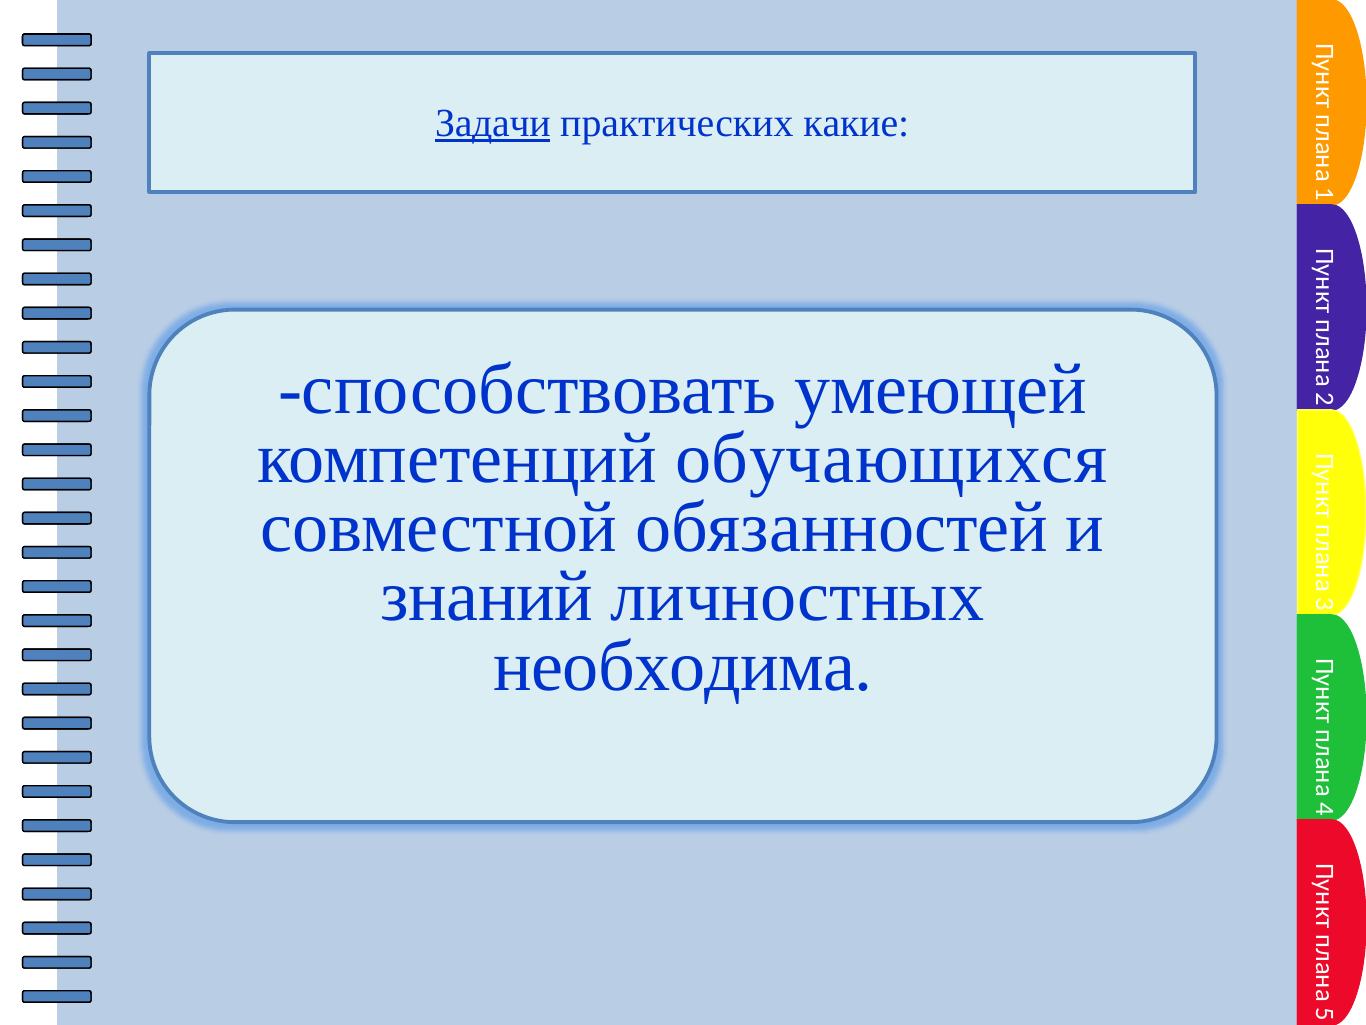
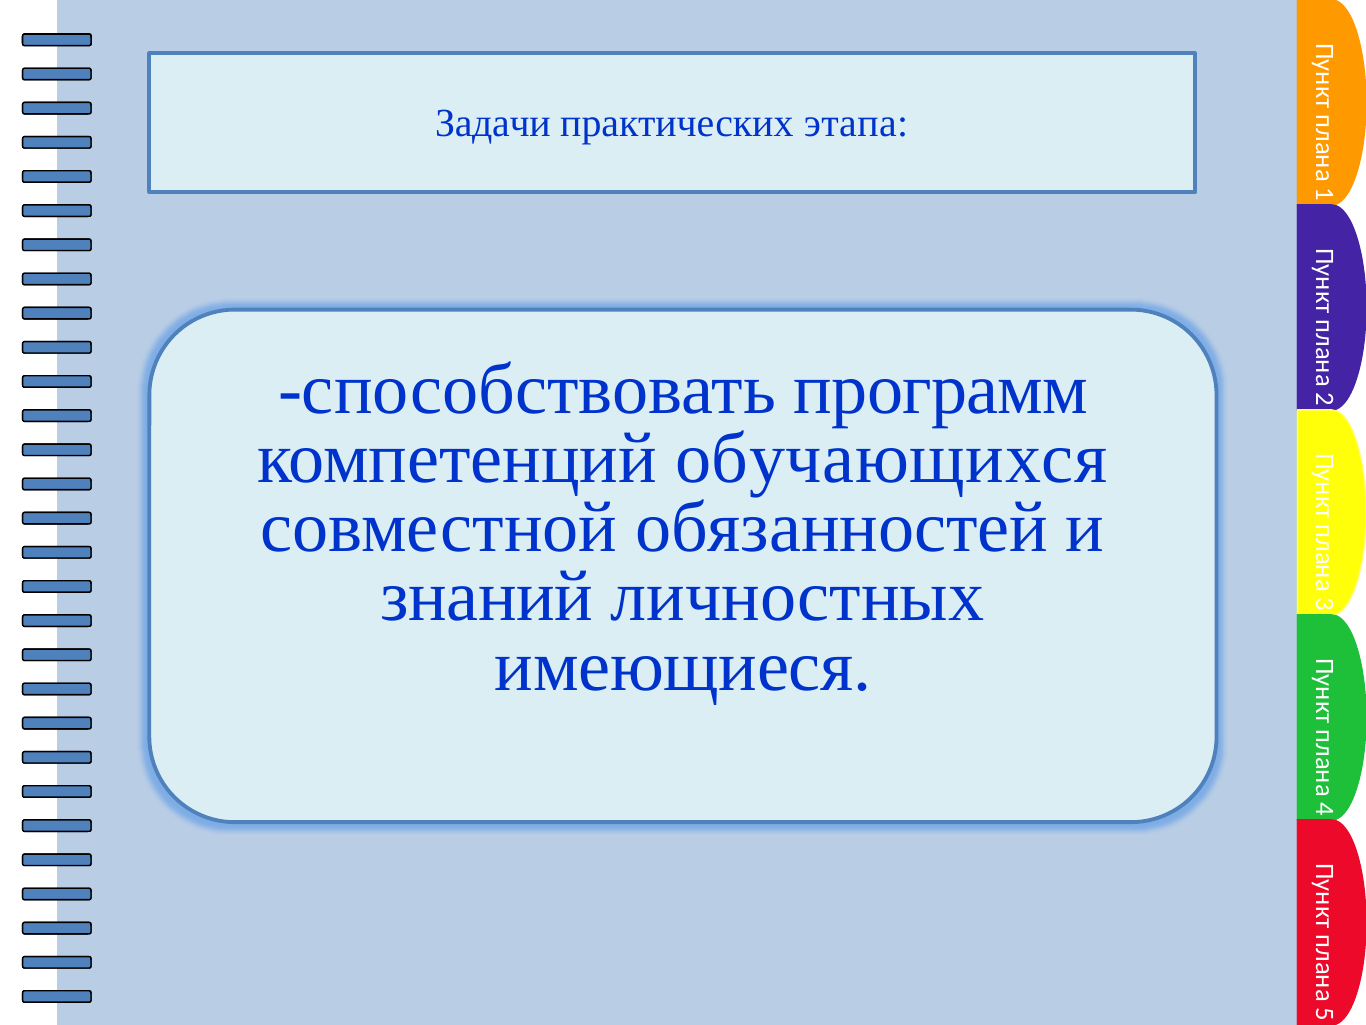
Задачи underline: present -> none
какие: какие -> этапа
умеющей: умеющей -> программ
необходима: необходима -> имеющиеся
